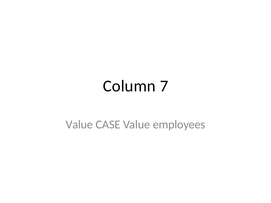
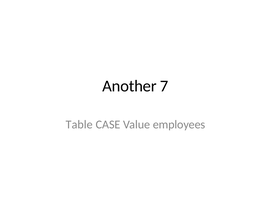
Column: Column -> Another
Value at (79, 125): Value -> Table
